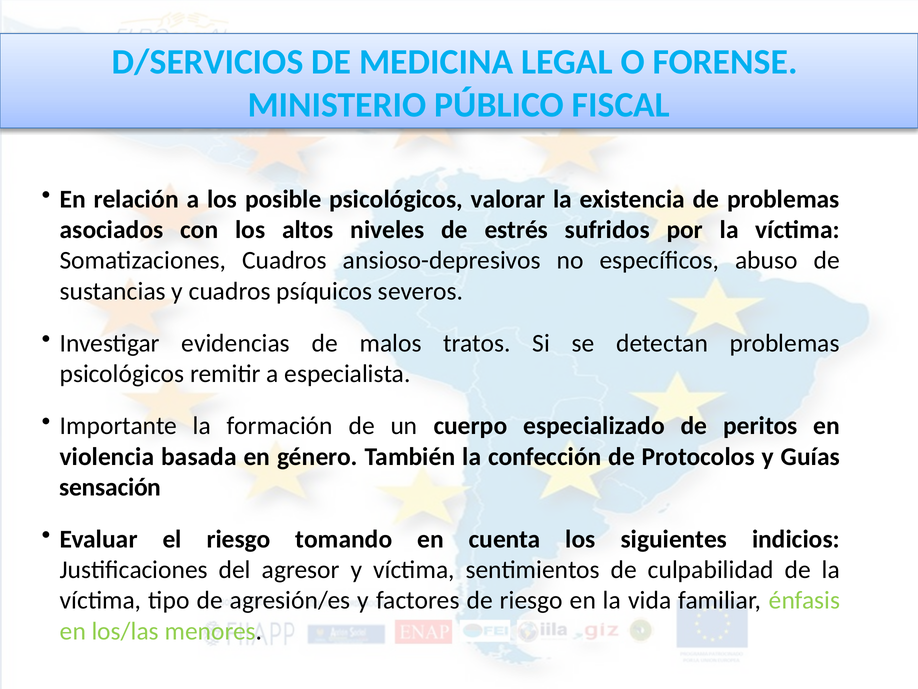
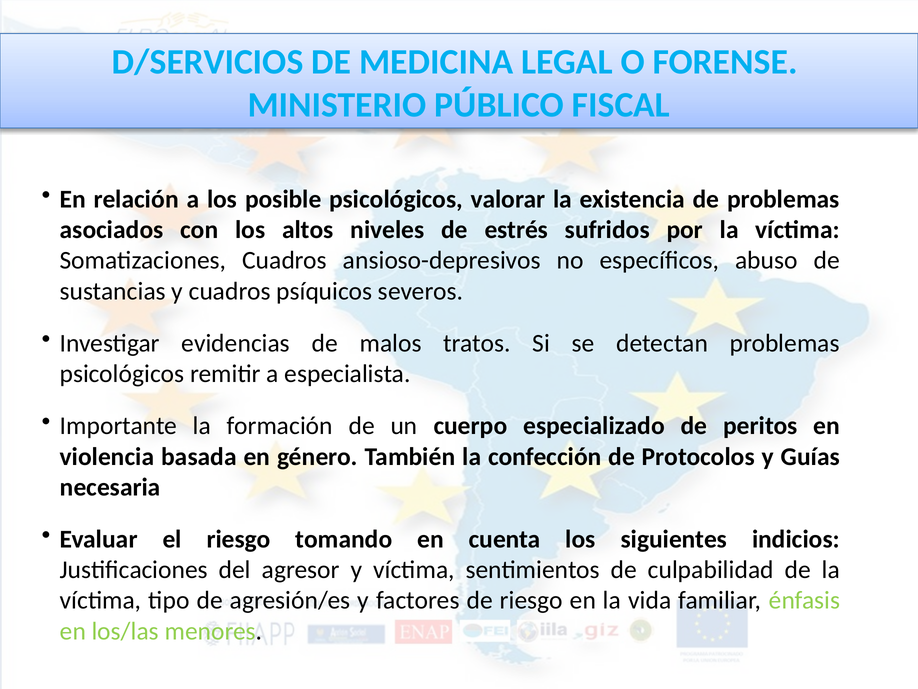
sensación: sensación -> necesaria
